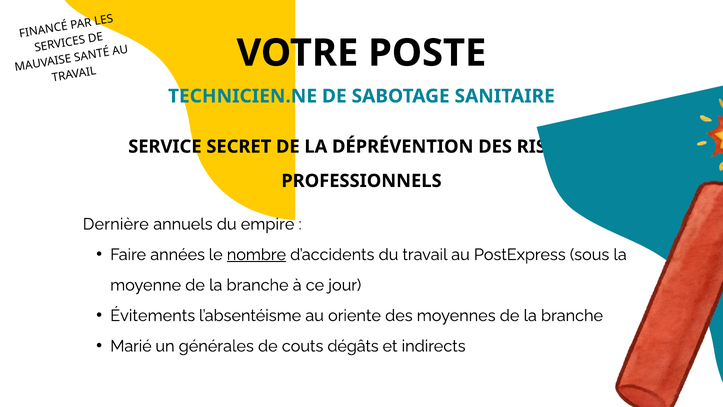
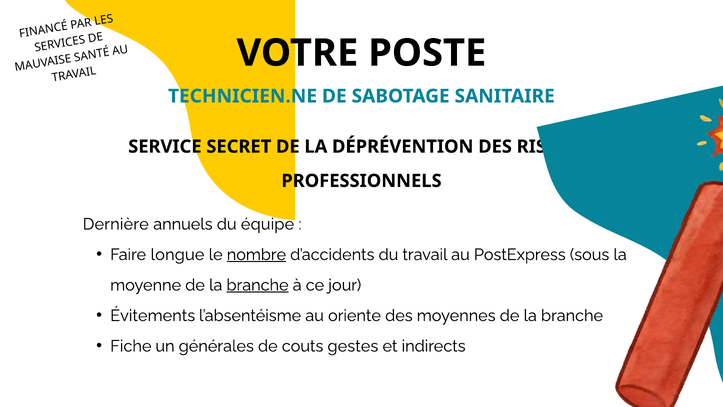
empire: empire -> équipe
années: années -> longue
branche at (258, 285) underline: none -> present
Marié: Marié -> Fiche
dégâts: dégâts -> gestes
